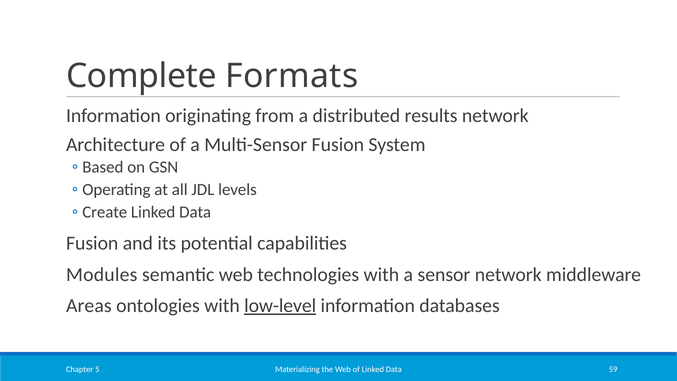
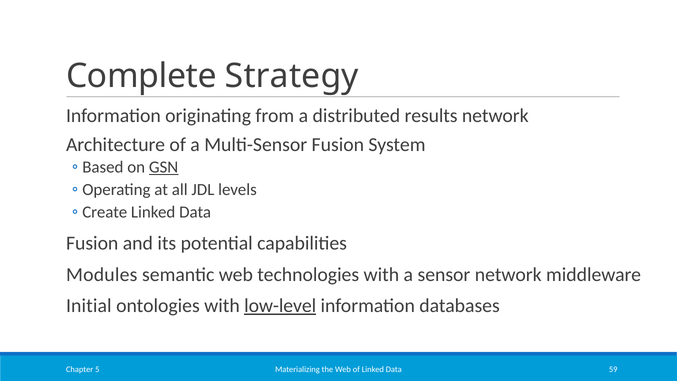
Formats: Formats -> Strategy
GSN underline: none -> present
Areas: Areas -> Initial
